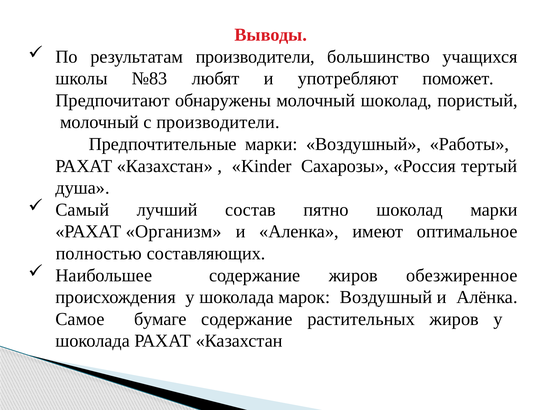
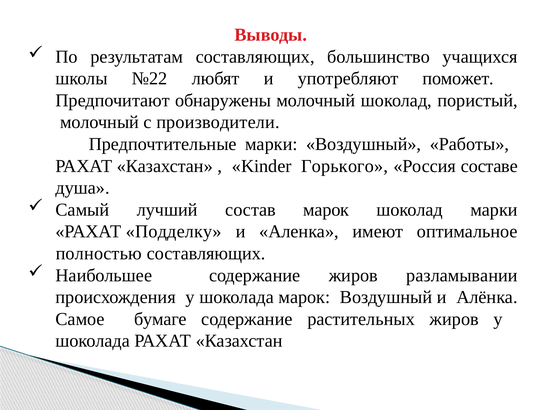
результатам производители: производители -> составляющих
№83: №83 -> №22
Сахарозы: Сахарозы -> Горького
тертый: тертый -> составе
состав пятно: пятно -> марок
Организм: Организм -> Подделку
обезжиренное: обезжиренное -> разламывании
